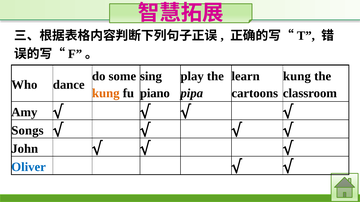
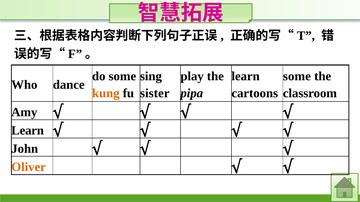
kung at (297, 76): kung -> some
piano: piano -> sister
Songs at (27, 131): Songs -> Learn
Oliver colour: blue -> orange
